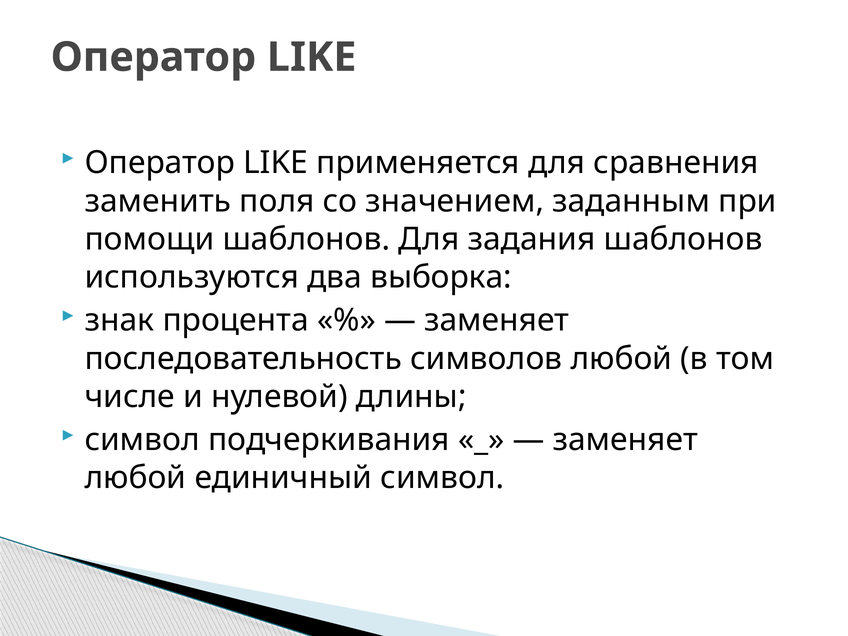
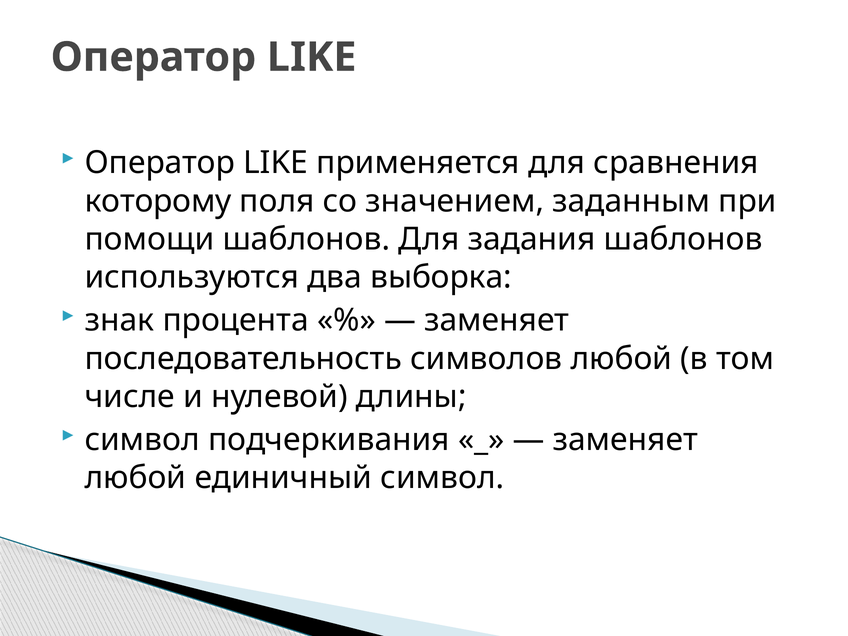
заменить: заменить -> которому
